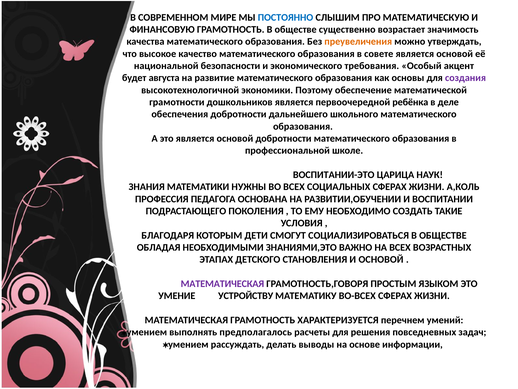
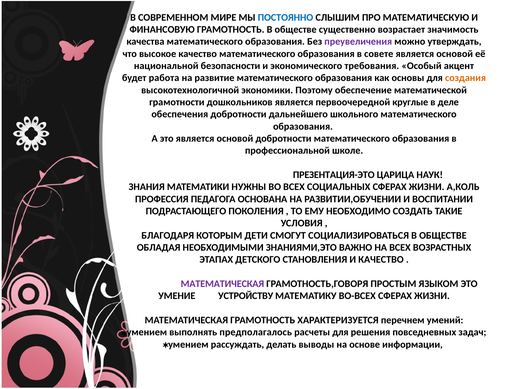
преувеличения colour: orange -> purple
августа: августа -> работа
создания colour: purple -> orange
ребёнка: ребёнка -> круглые
ВОСПИТАНИИ-ЭТО: ВОСПИТАНИИ-ЭТО -> ПРЕЗЕНТАЦИЯ-ЭТО
И ОСНОВОЙ: ОСНОВОЙ -> КАЧЕСТВО
